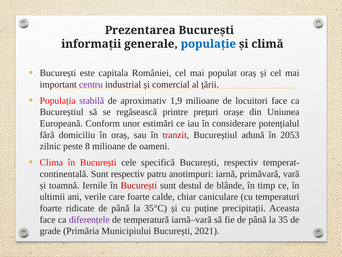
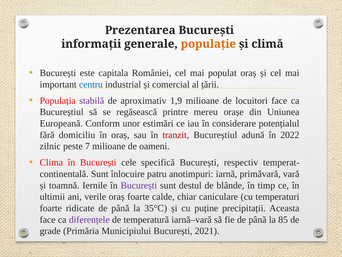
populație colour: blue -> orange
centru colour: purple -> blue
prețuri: prețuri -> mereu
2053: 2053 -> 2022
8: 8 -> 7
Sunt respectiv: respectiv -> înlocuire
București at (139, 185) colour: red -> purple
verile care: care -> oraș
35: 35 -> 85
